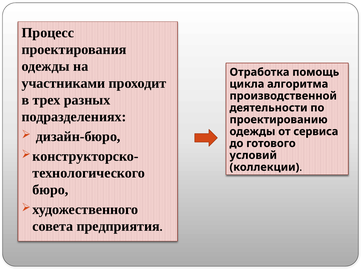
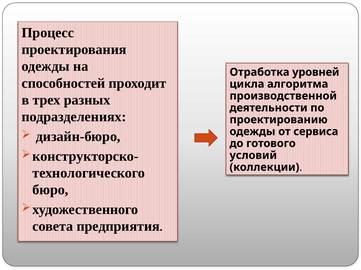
помощь: помощь -> уровней
участниками: участниками -> способностей
